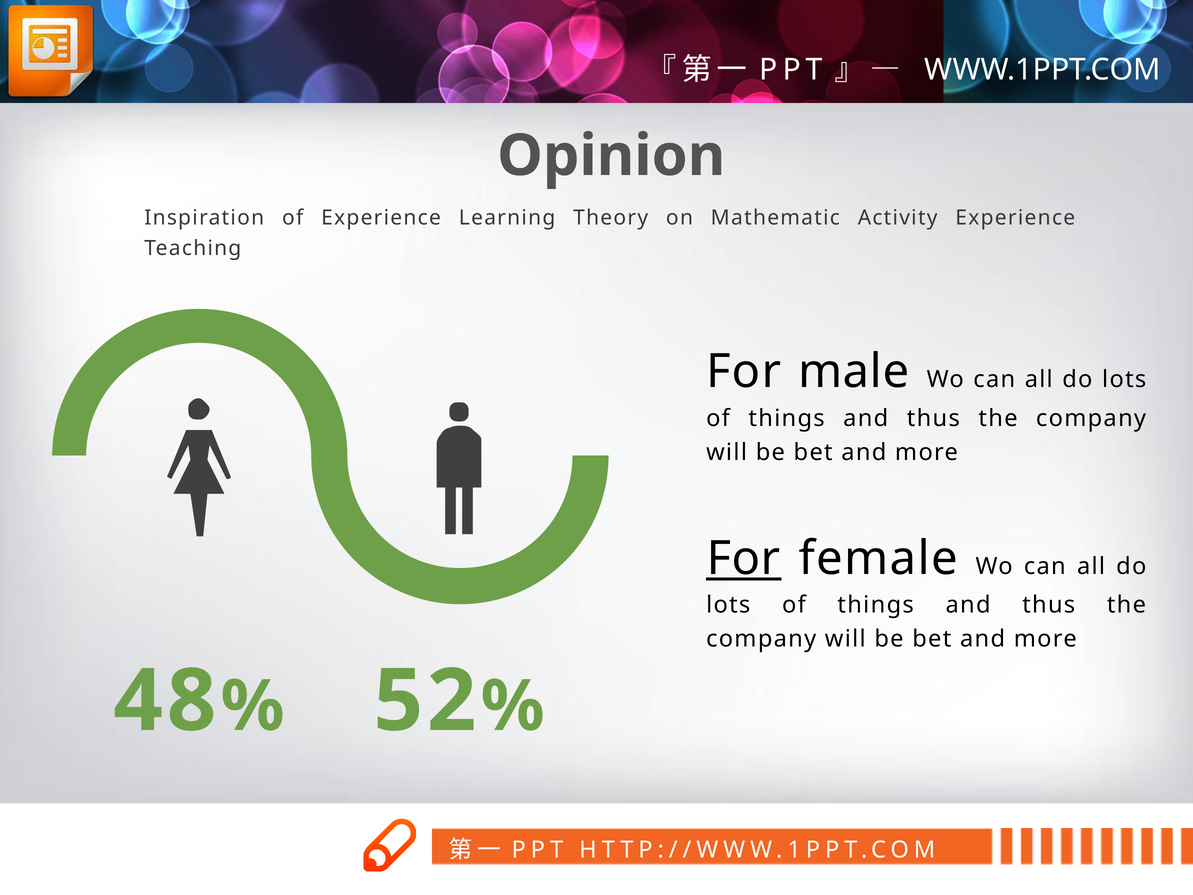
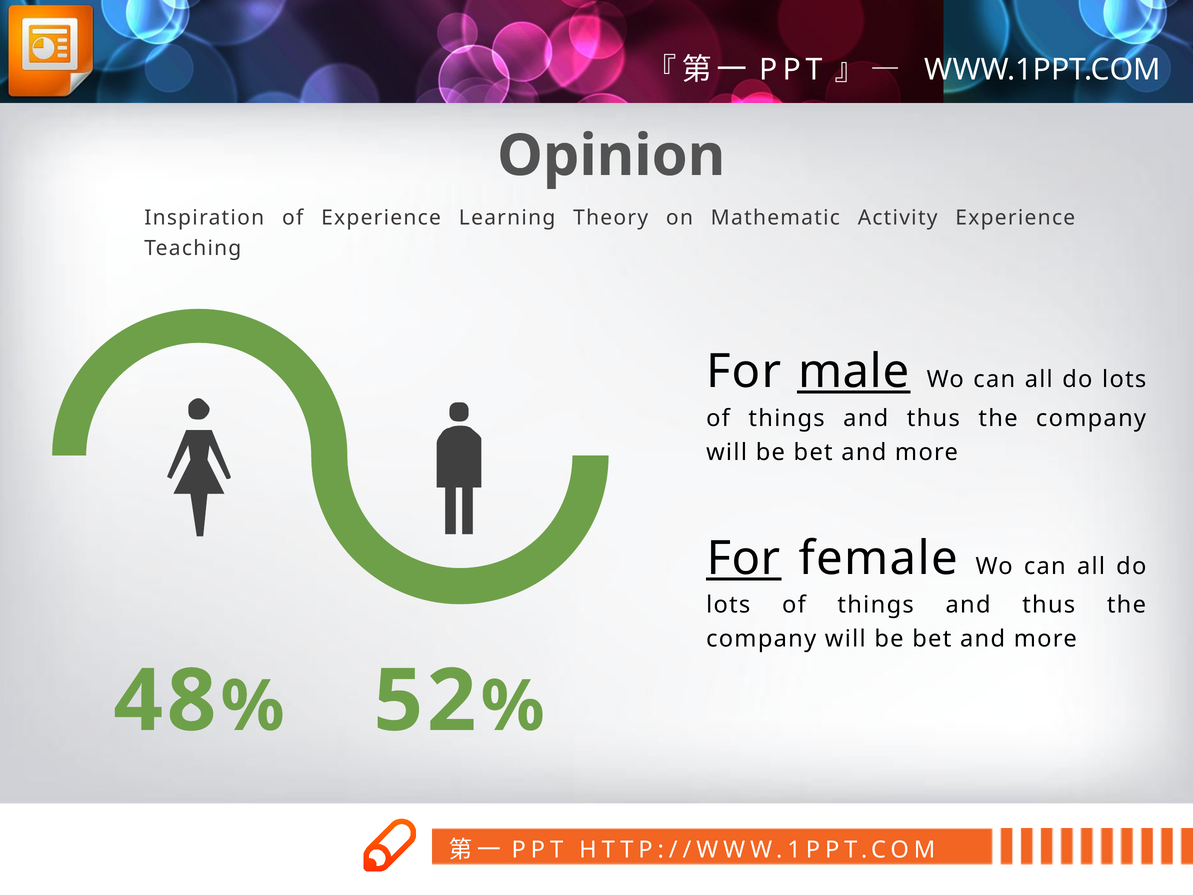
male underline: none -> present
